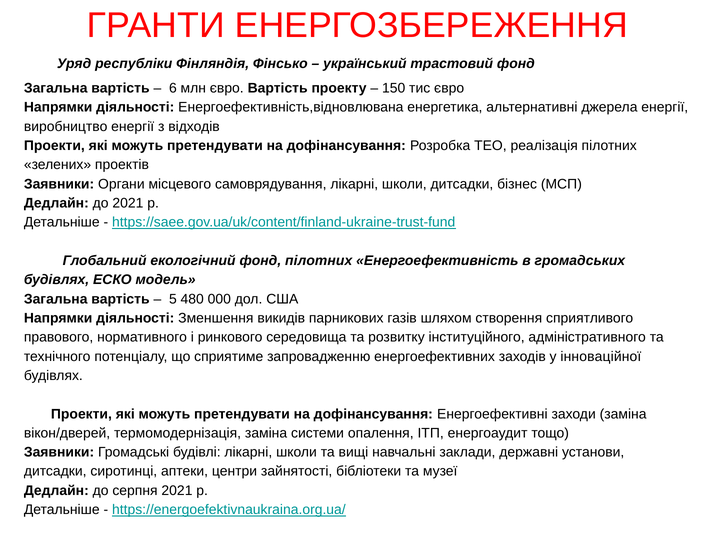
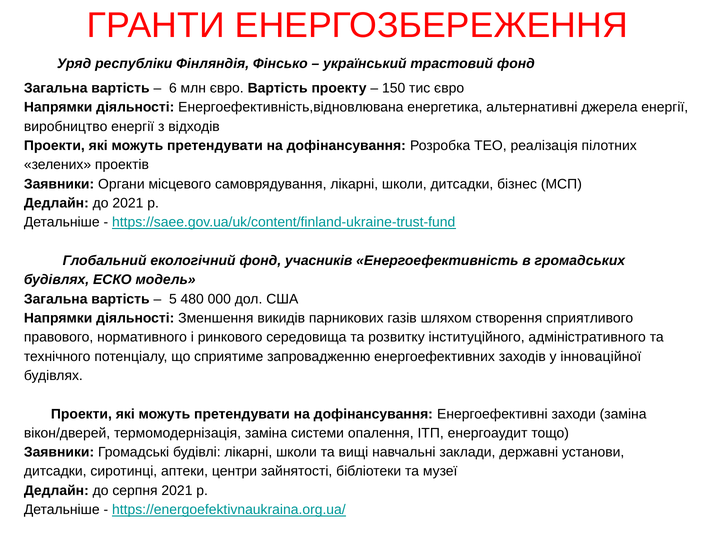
фонд пілотних: пілотних -> учасників
